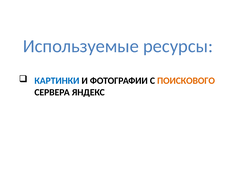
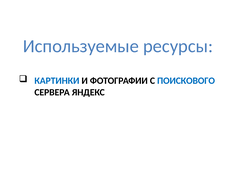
ПОИСКОВОГО colour: orange -> blue
